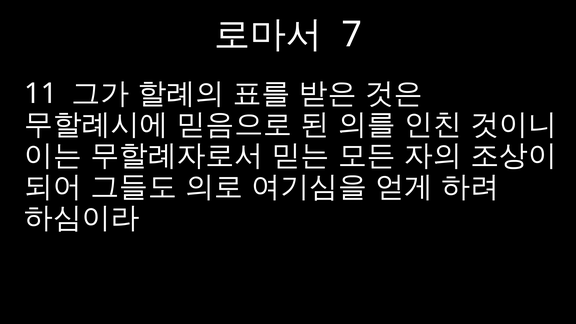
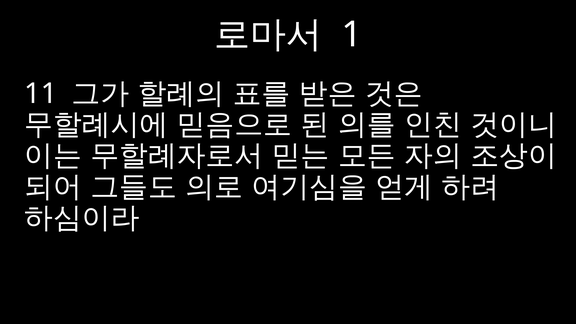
7: 7 -> 1
